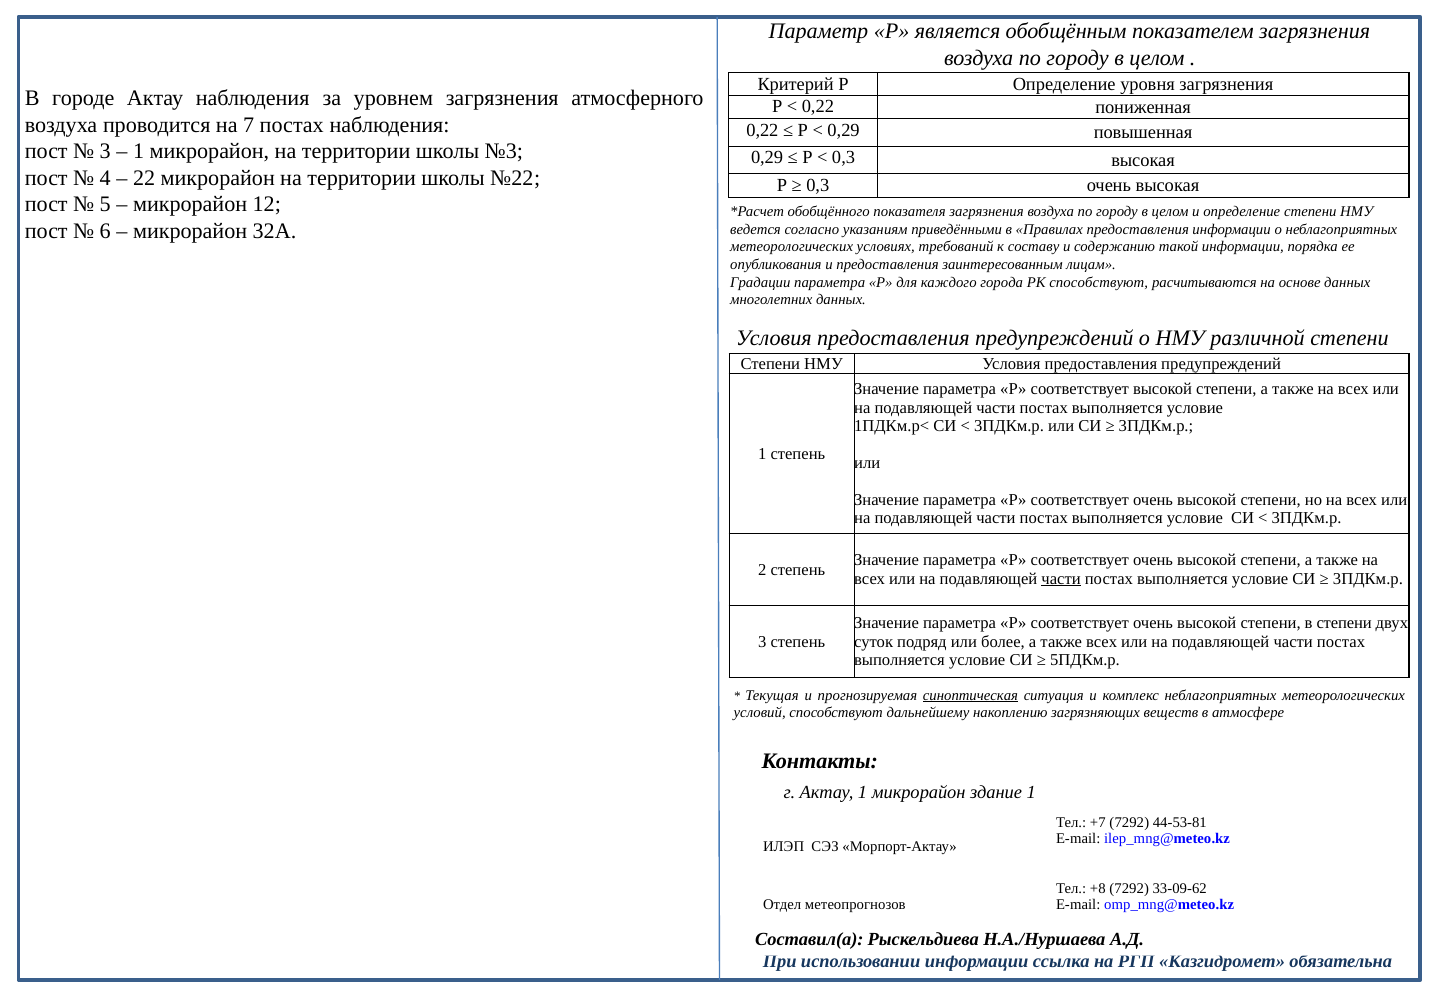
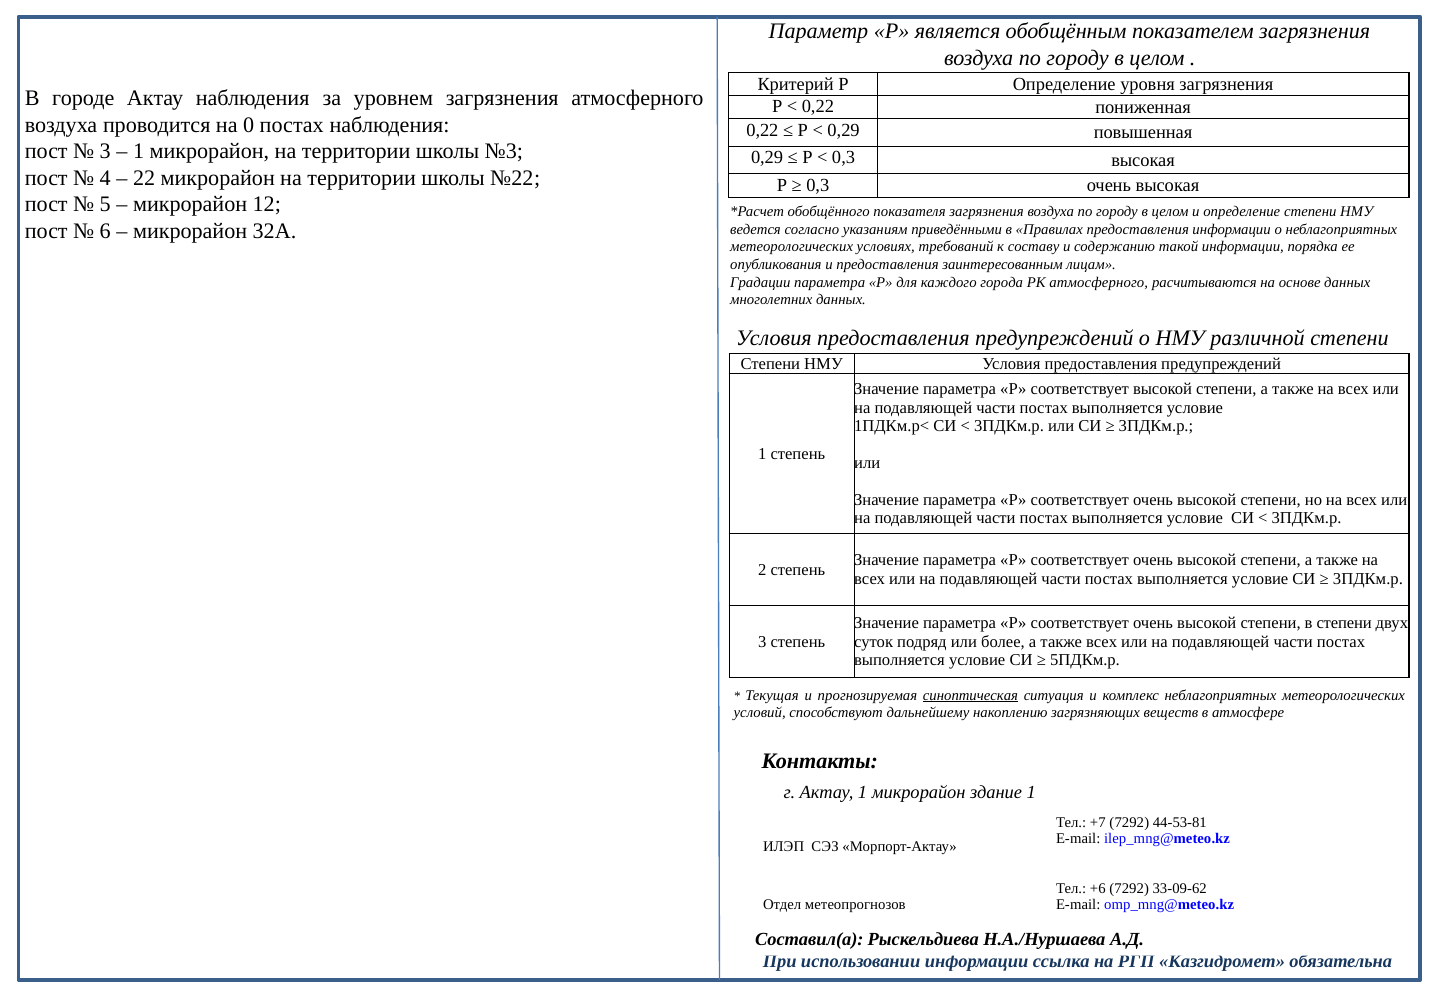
7: 7 -> 0
РК способствуют: способствуют -> атмосферного
части at (1061, 578) underline: present -> none
+8: +8 -> +6
